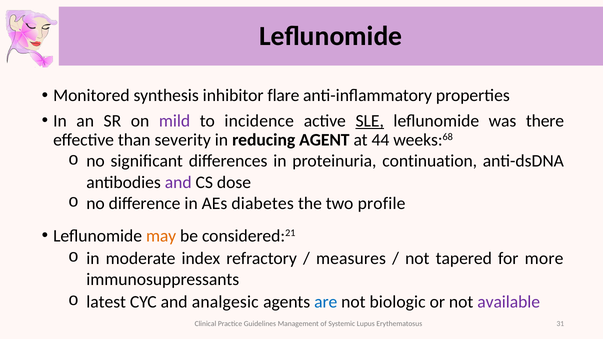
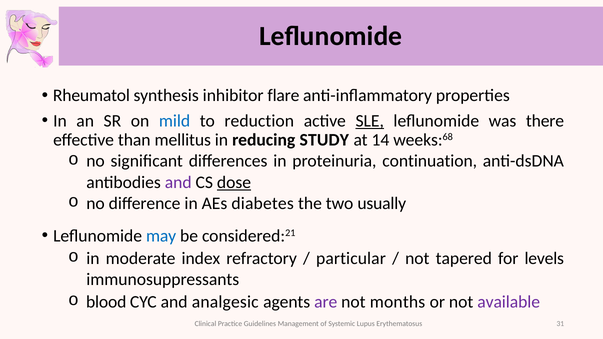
Monitored: Monitored -> Rheumatol
mild colour: purple -> blue
incidence: incidence -> reduction
severity: severity -> mellitus
AGENT: AGENT -> STUDY
44: 44 -> 14
dose underline: none -> present
profile: profile -> usually
may colour: orange -> blue
measures: measures -> particular
more: more -> levels
latest: latest -> blood
are colour: blue -> purple
biologic: biologic -> months
